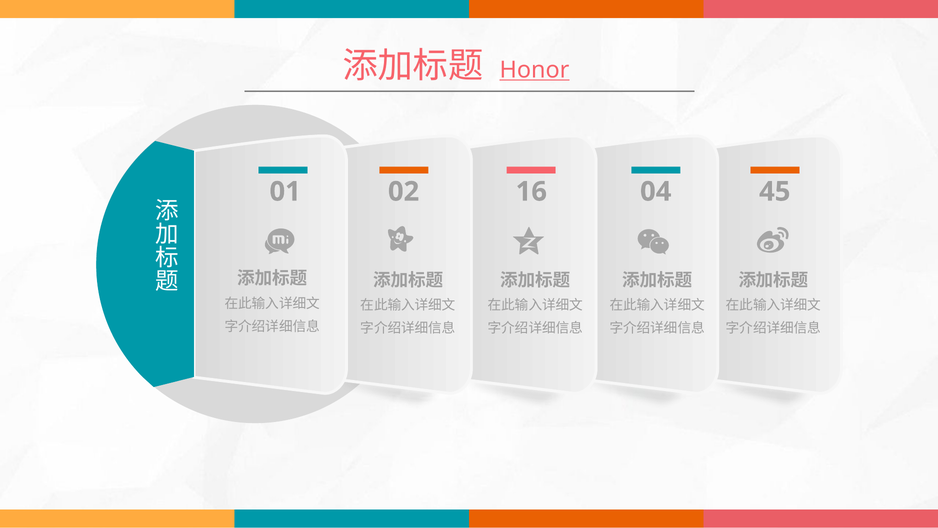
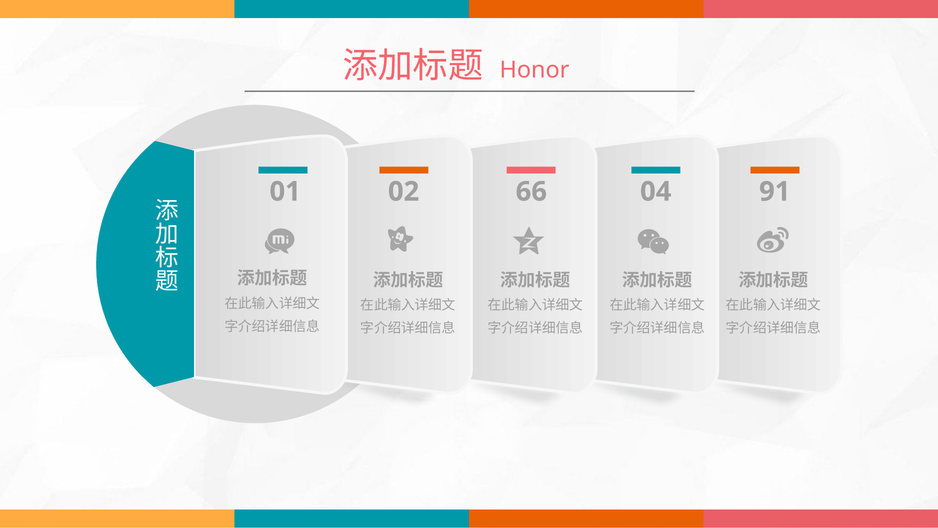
Honor underline: present -> none
16: 16 -> 66
45: 45 -> 91
